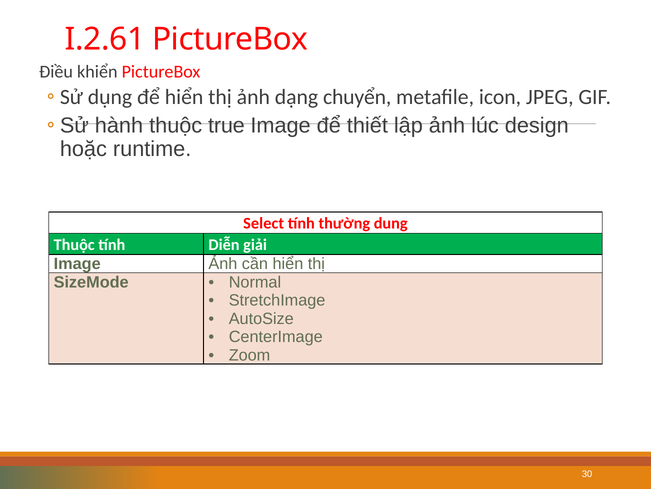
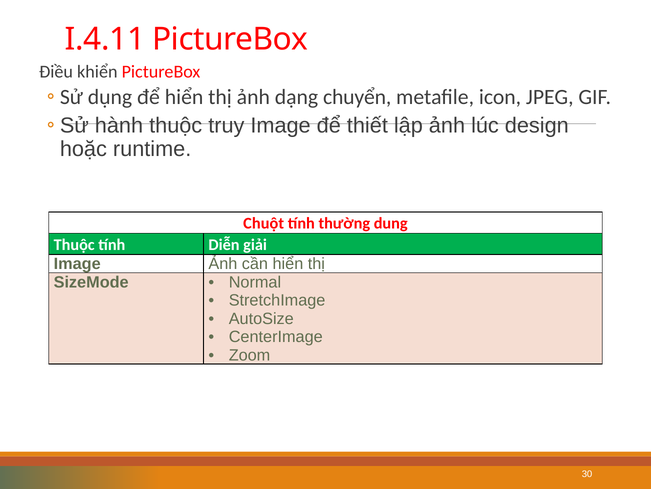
I.2.61: I.2.61 -> I.4.11
true: true -> truy
Select: Select -> Chuột
